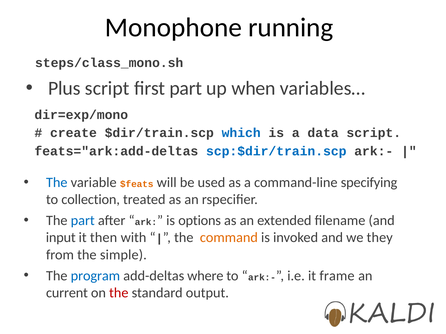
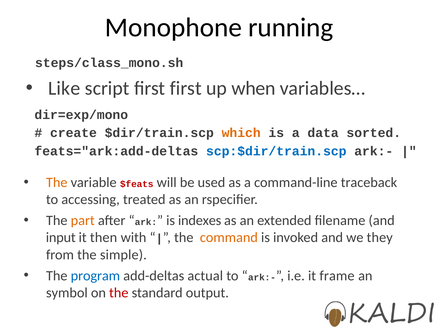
Plus: Plus -> Like
first part: part -> first
which colour: blue -> orange
data script: script -> sorted
The at (57, 183) colour: blue -> orange
$feats colour: orange -> red
specifying: specifying -> traceback
collection: collection -> accessing
part at (83, 221) colour: blue -> orange
options: options -> indexes
where: where -> actual
current: current -> symbol
